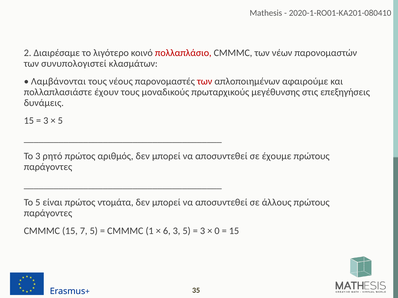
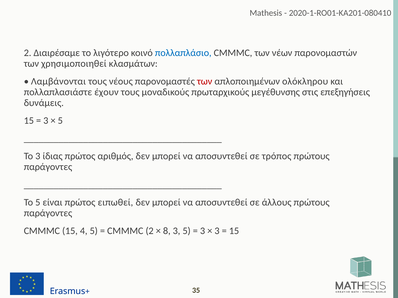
πολλαπλάσιο colour: red -> blue
συνυπολογιστεί: συνυπολογιστεί -> χρησιμοποιηθεί
αφαιρούμε: αφαιρούμε -> ολόκληρου
ρητό: ρητό -> ίδιας
έχουμε: έχουμε -> τρόπος
ντομάτα: ντομάτα -> ειπωθεί
7: 7 -> 4
CMMMC 1: 1 -> 2
6: 6 -> 8
0 at (217, 231): 0 -> 3
